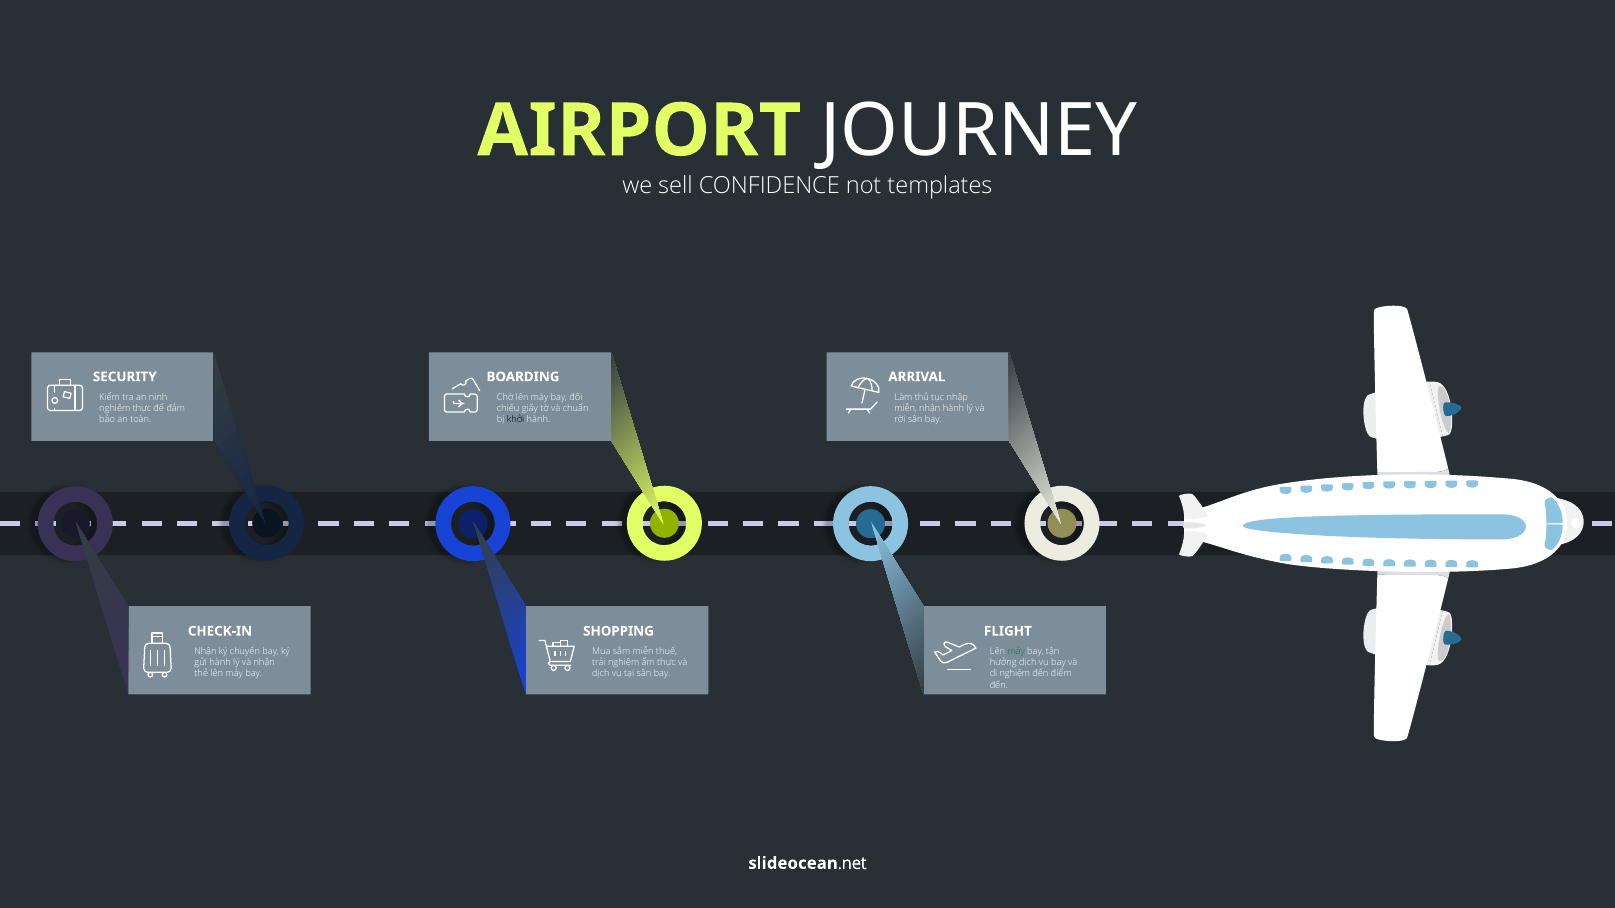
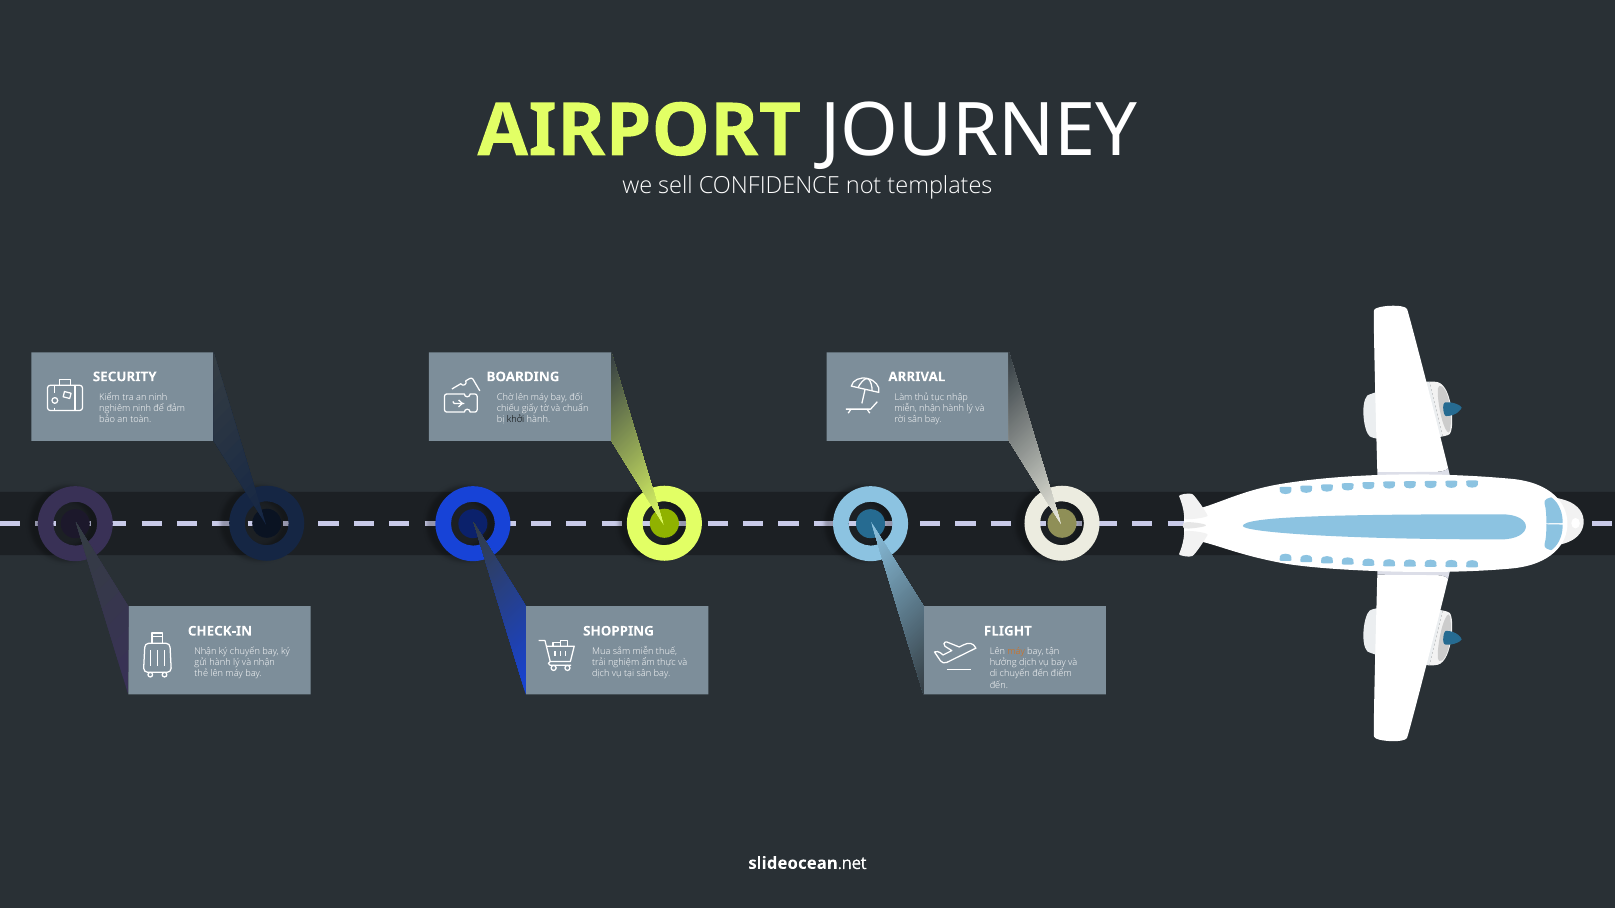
nghiêm thực: thực -> ninh
máy at (1016, 652) colour: green -> orange
di nghiệm: nghiệm -> chuyến
